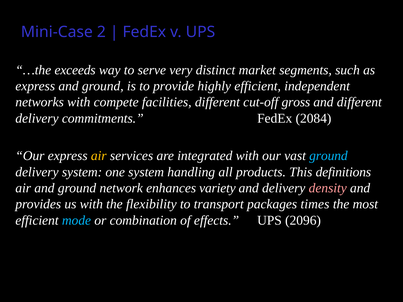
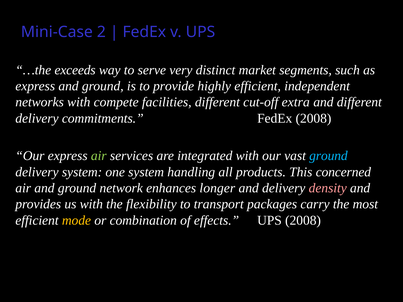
gross: gross -> extra
FedEx 2084: 2084 -> 2008
air at (99, 156) colour: yellow -> light green
definitions: definitions -> concerned
variety: variety -> longer
times: times -> carry
mode colour: light blue -> yellow
UPS 2096: 2096 -> 2008
